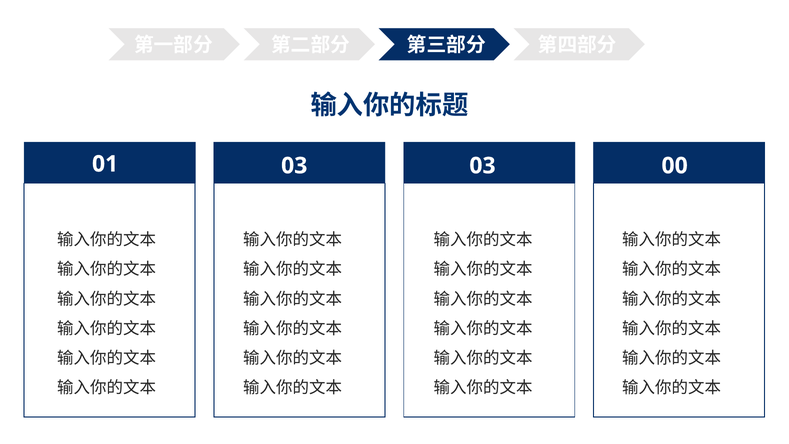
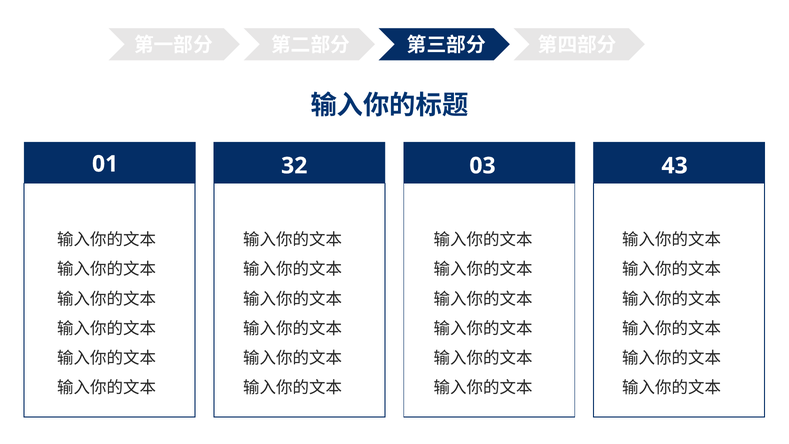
01 03: 03 -> 32
00: 00 -> 43
